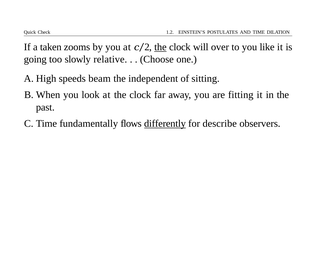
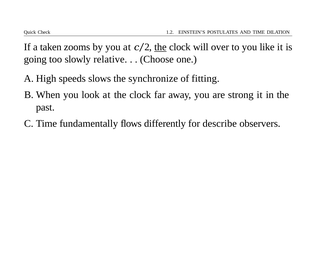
beam: beam -> slows
independent: independent -> synchronize
sitting: sitting -> fitting
fitting: fitting -> strong
differently underline: present -> none
